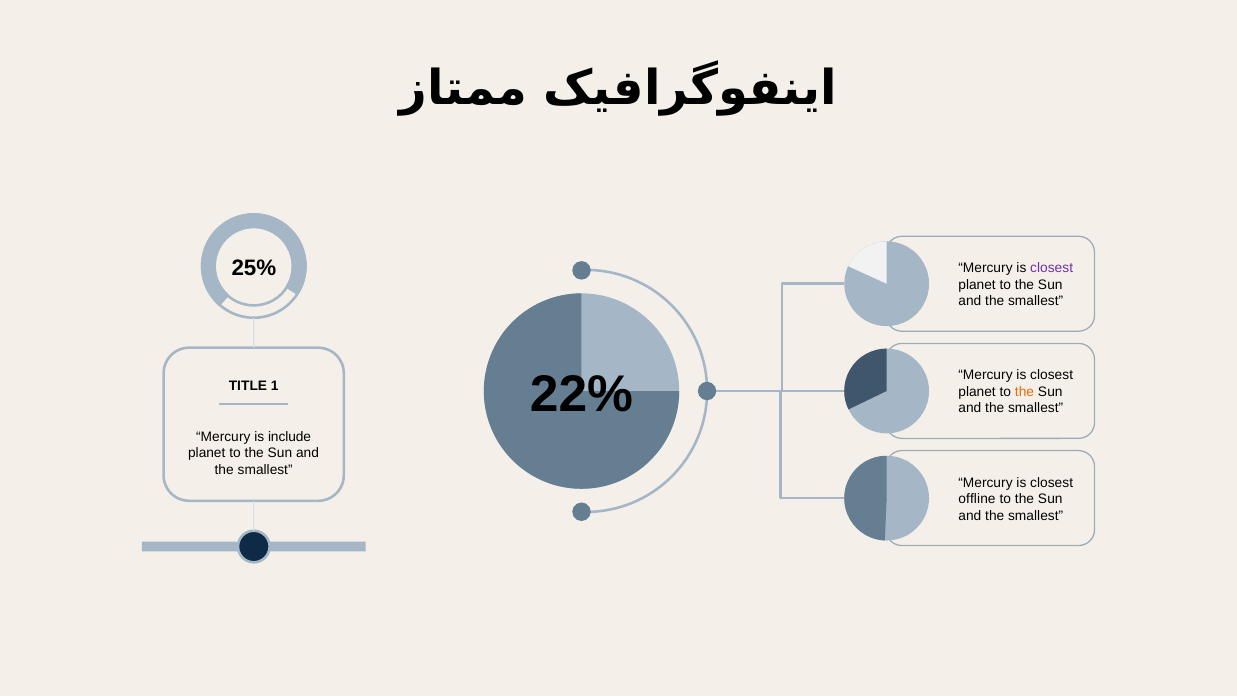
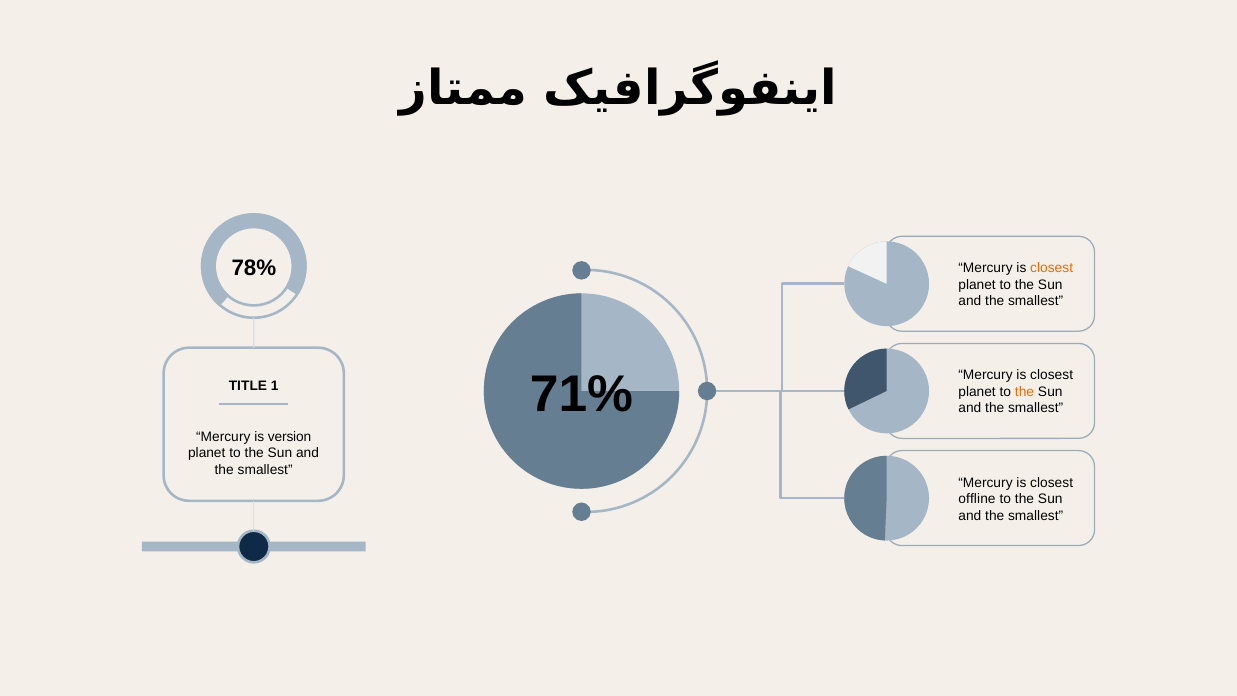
25%: 25% -> 78%
closest at (1052, 268) colour: purple -> orange
22%: 22% -> 71%
include: include -> version
